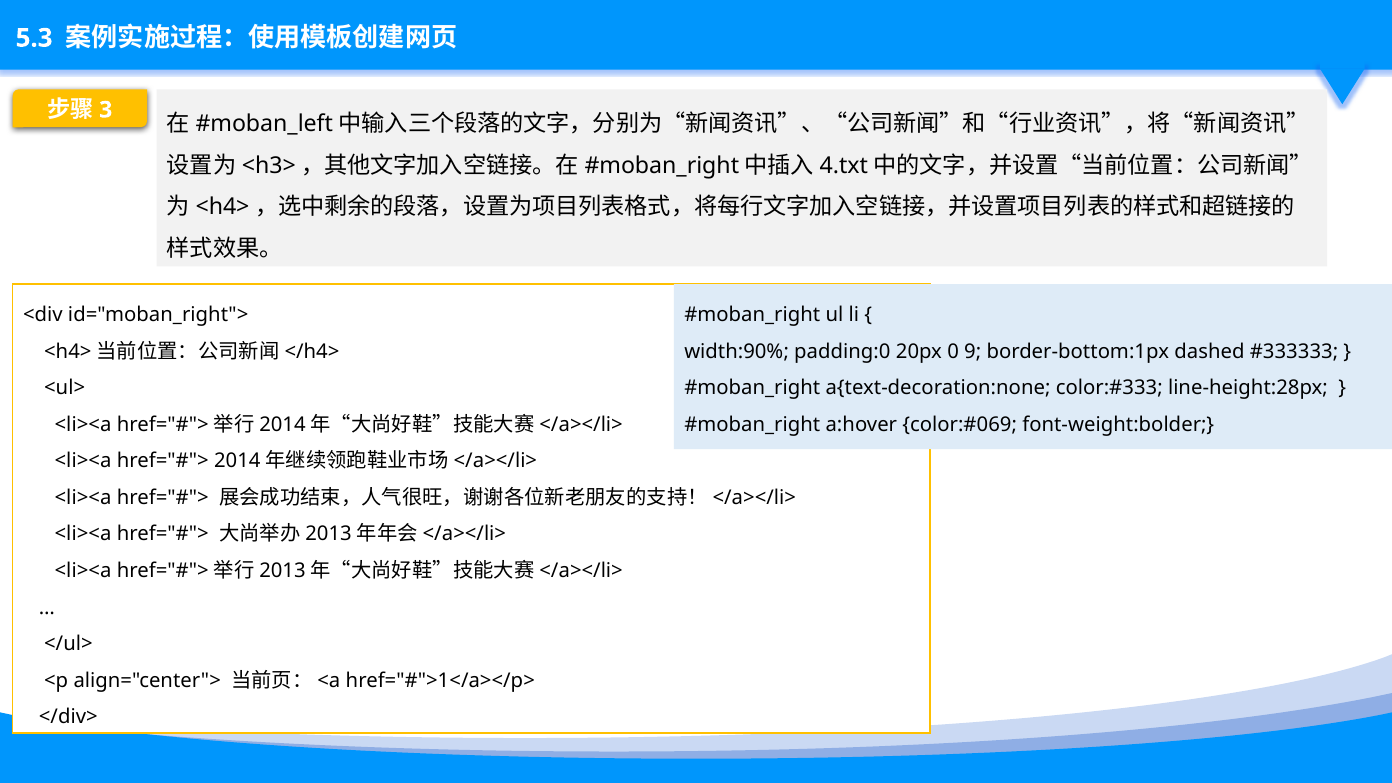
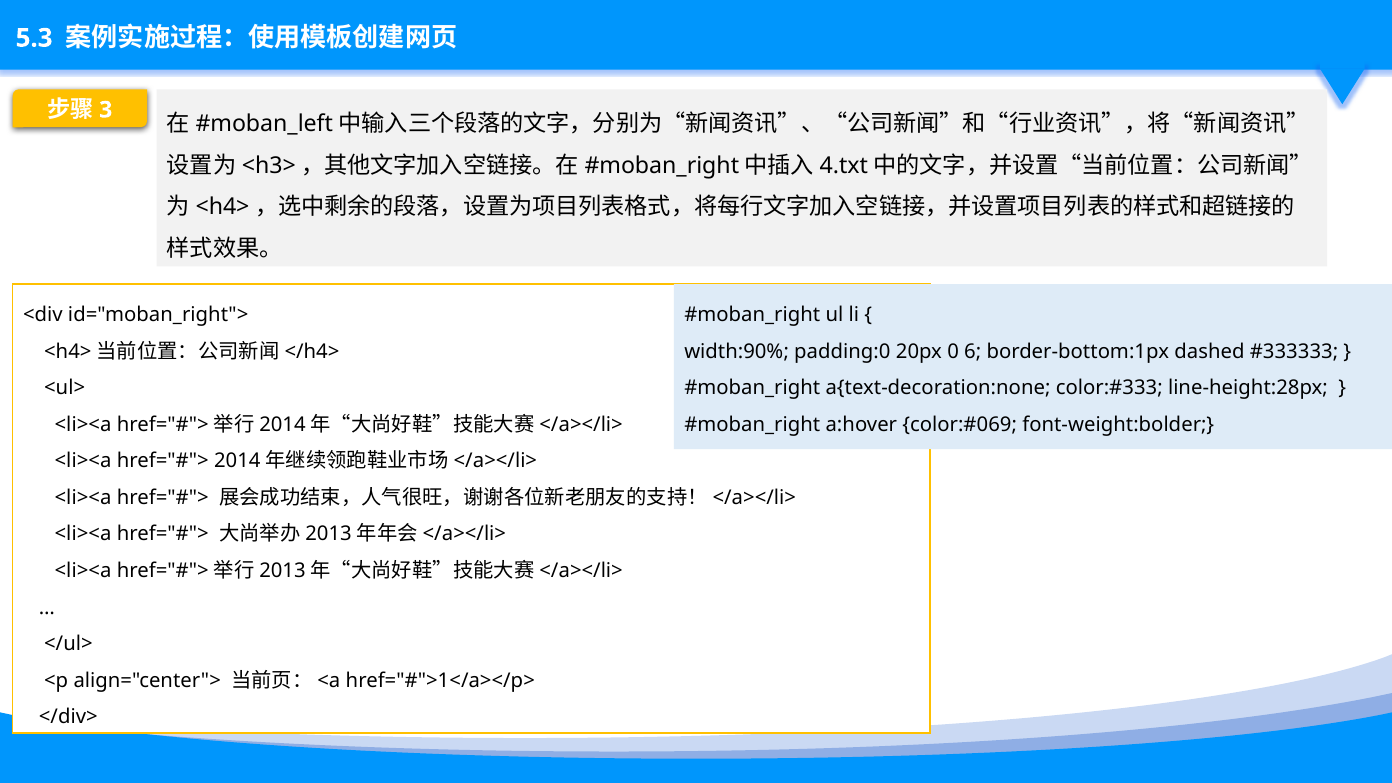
9: 9 -> 6
